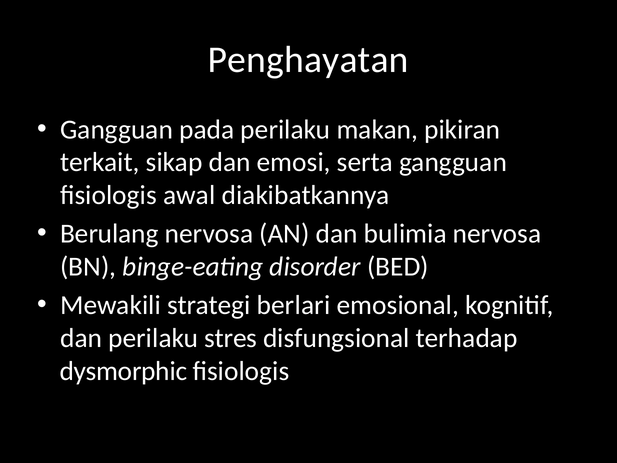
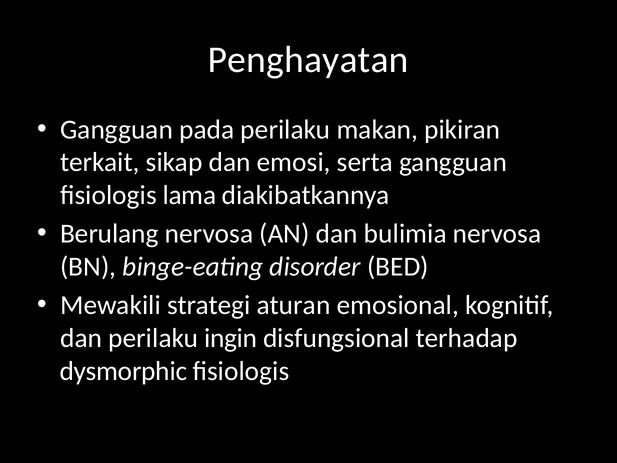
awal: awal -> lama
berlari: berlari -> aturan
stres: stres -> ingin
